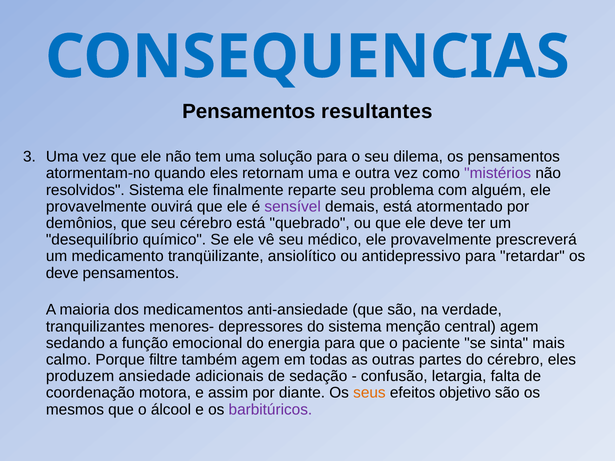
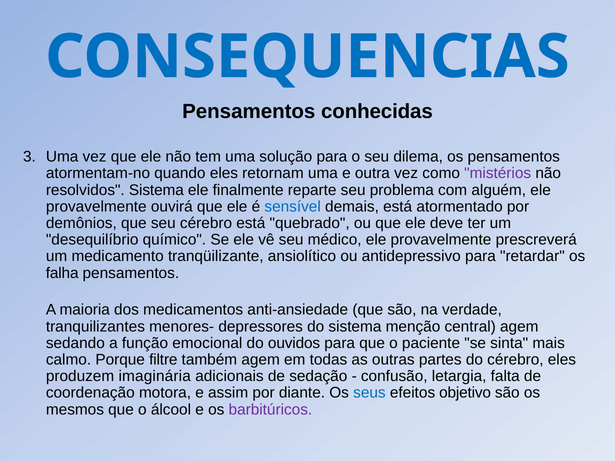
resultantes: resultantes -> conhecidas
sensível colour: purple -> blue
deve at (62, 273): deve -> falha
energia: energia -> ouvidos
ansiedade: ansiedade -> imaginária
seus colour: orange -> blue
